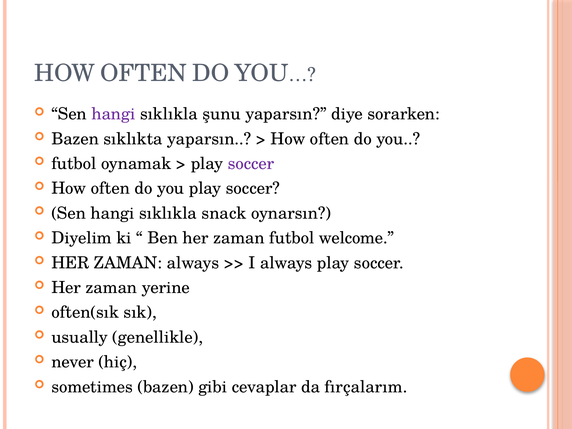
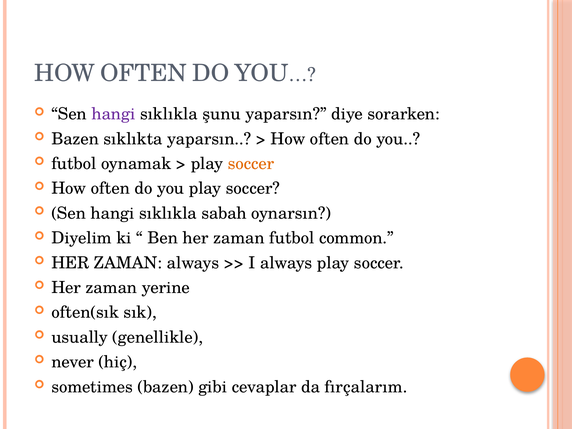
soccer at (251, 164) colour: purple -> orange
snack: snack -> sabah
welcome: welcome -> common
